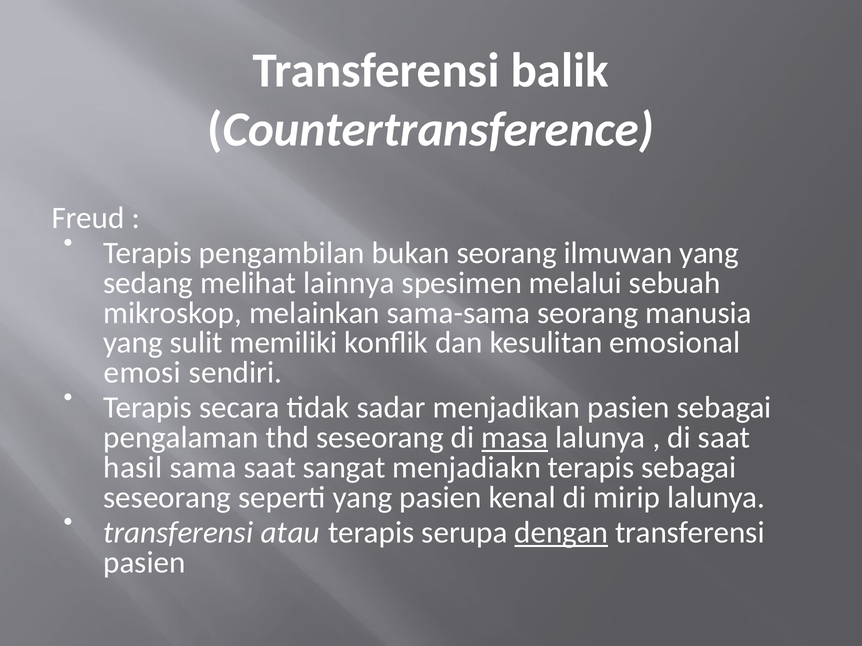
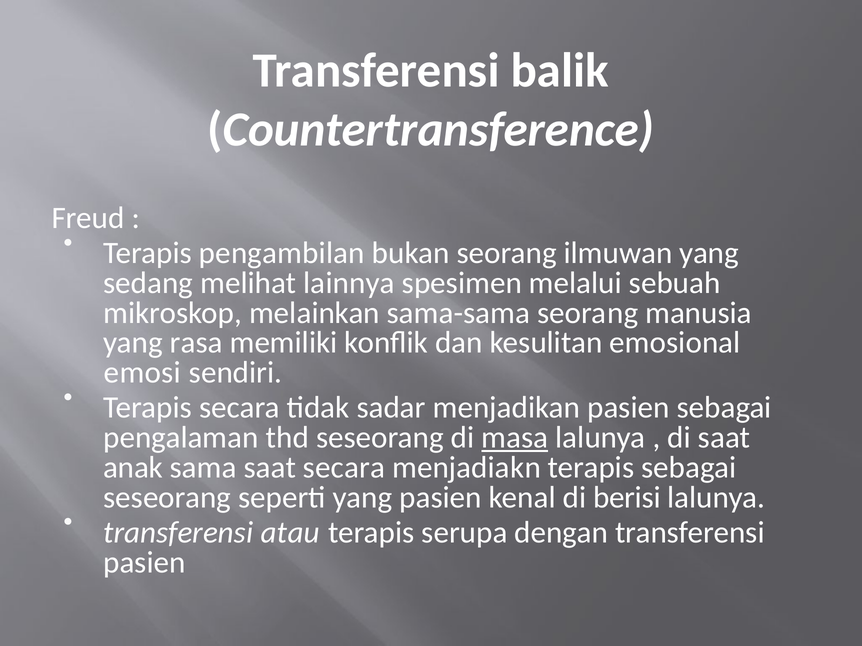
sulit: sulit -> rasa
hasil: hasil -> anak
saat sangat: sangat -> secara
mirip: mirip -> berisi
dengan underline: present -> none
